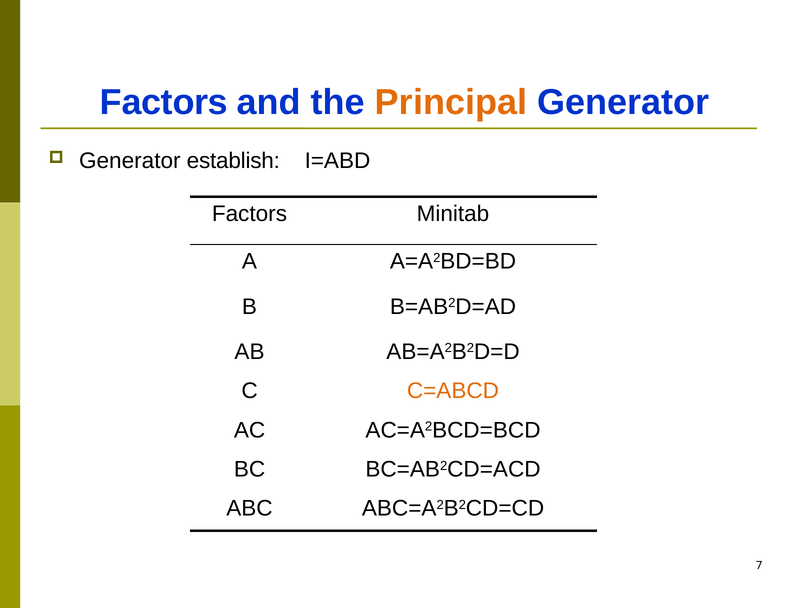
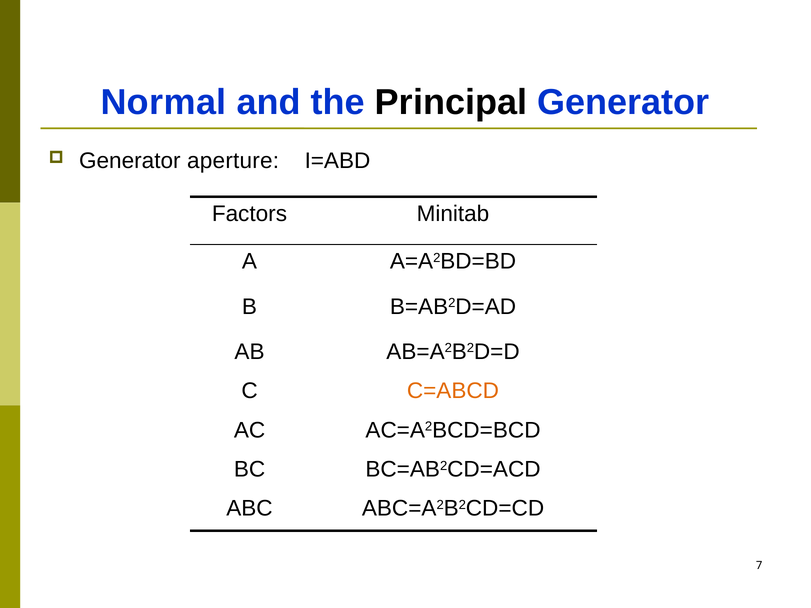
Factors at (164, 103): Factors -> Normal
Principal colour: orange -> black
establish: establish -> aperture
